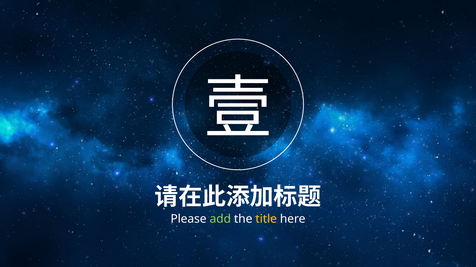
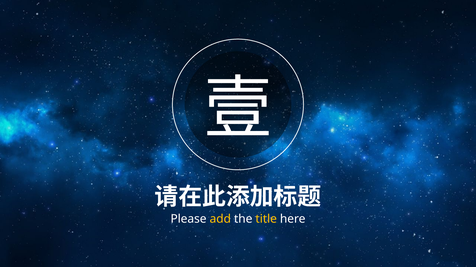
add colour: light green -> yellow
